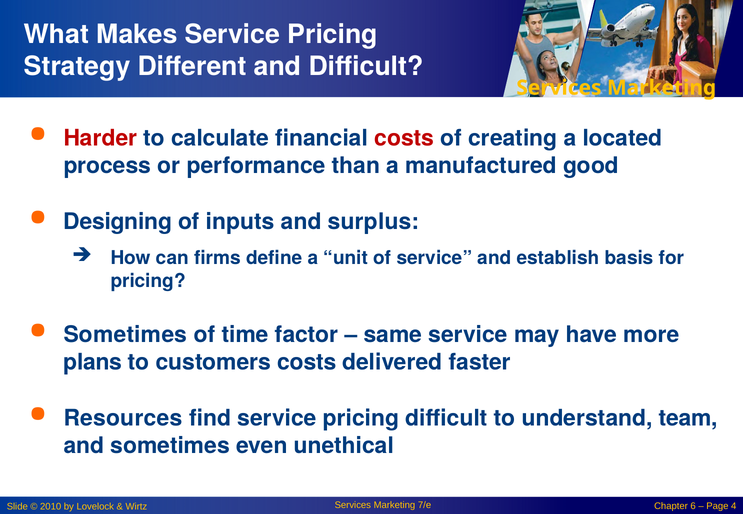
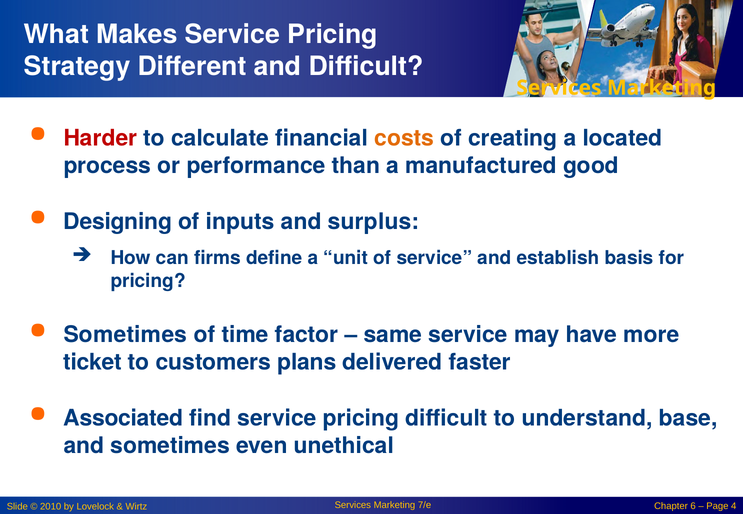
costs at (404, 139) colour: red -> orange
plans: plans -> ticket
customers costs: costs -> plans
Resources: Resources -> Associated
team: team -> base
